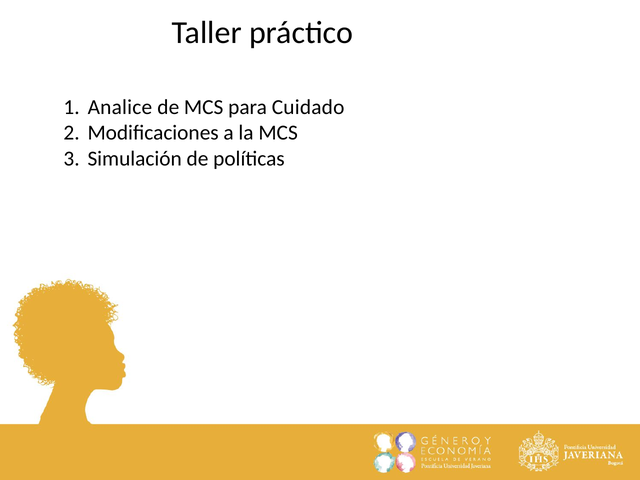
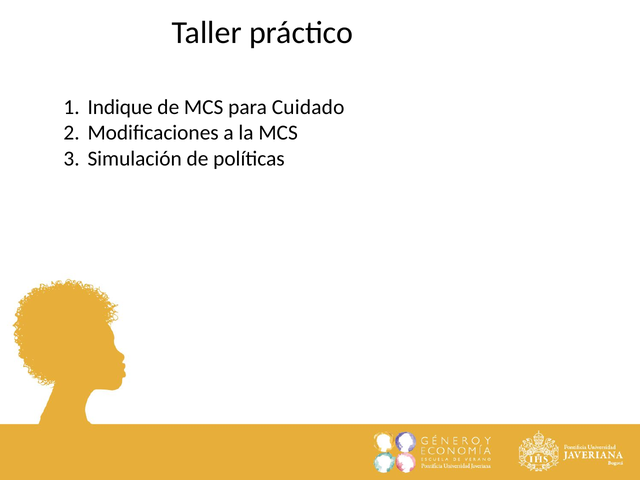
Analice: Analice -> Indique
